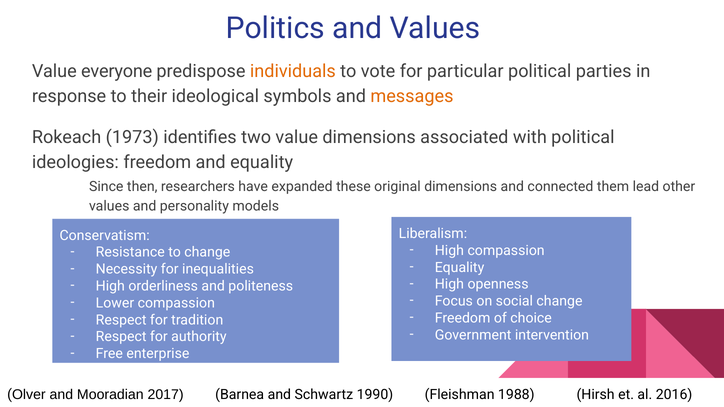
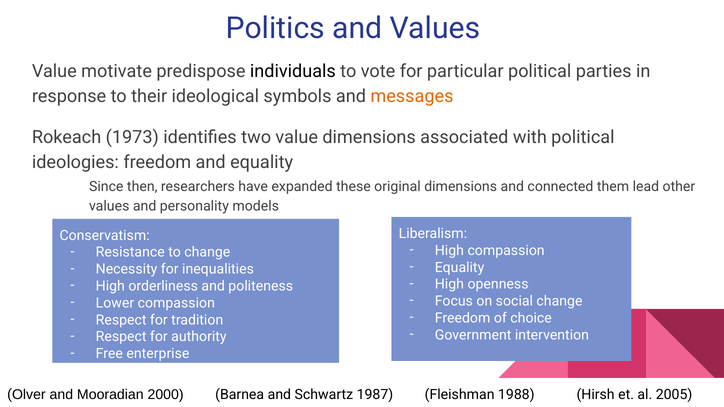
everyone: everyone -> motivate
individuals colour: orange -> black
2017: 2017 -> 2000
1990: 1990 -> 1987
2016: 2016 -> 2005
